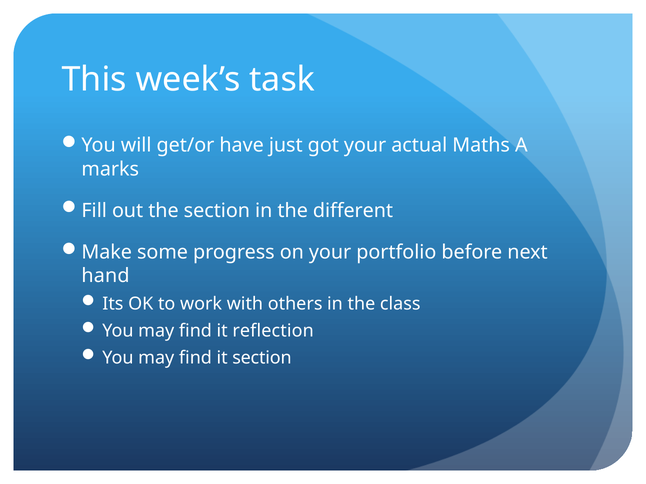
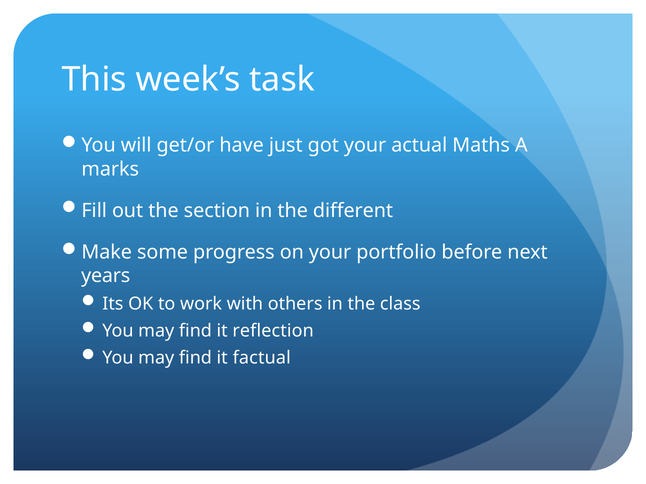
hand: hand -> years
it section: section -> factual
